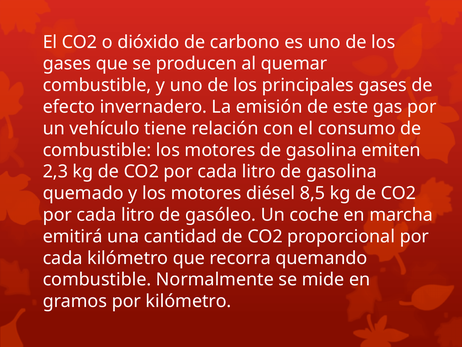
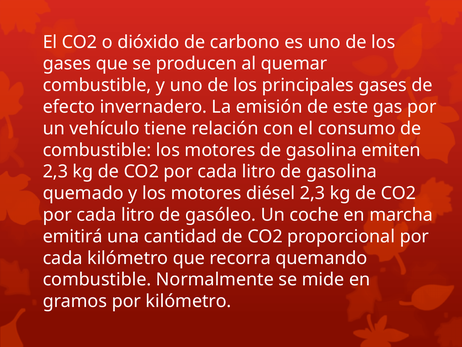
diésel 8,5: 8,5 -> 2,3
